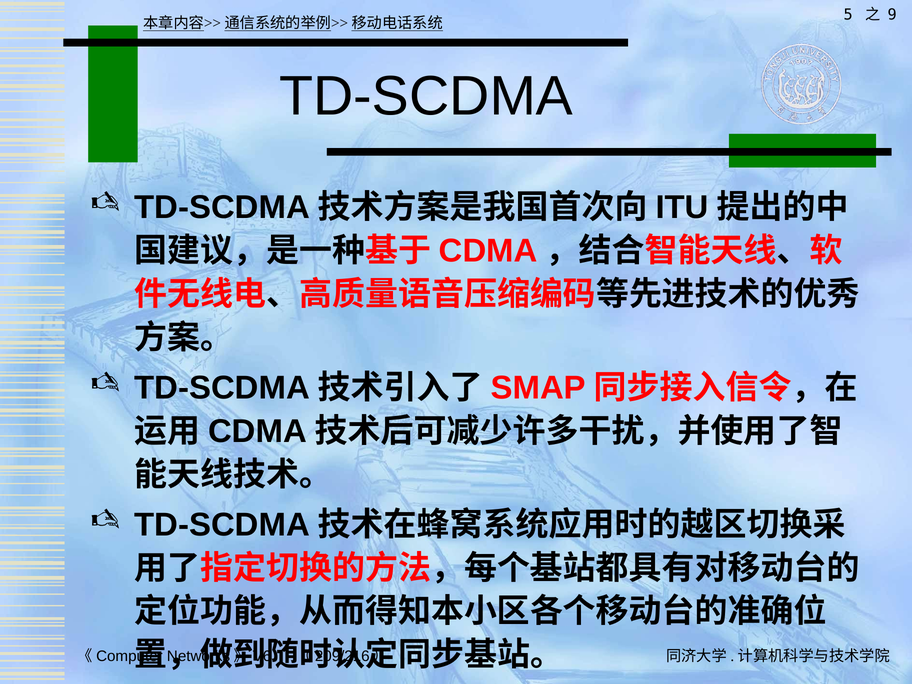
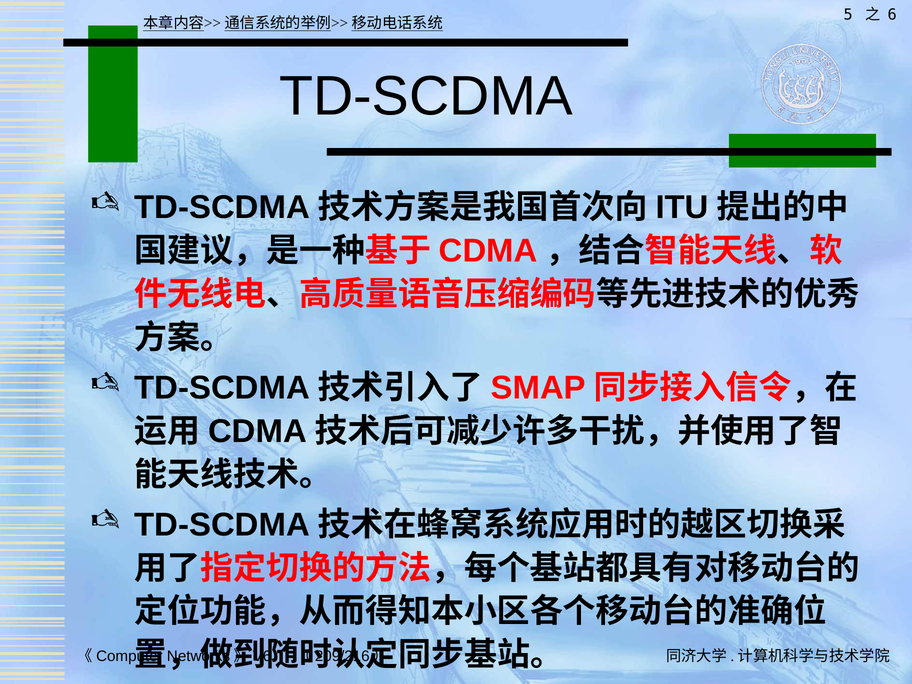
9: 9 -> 6
